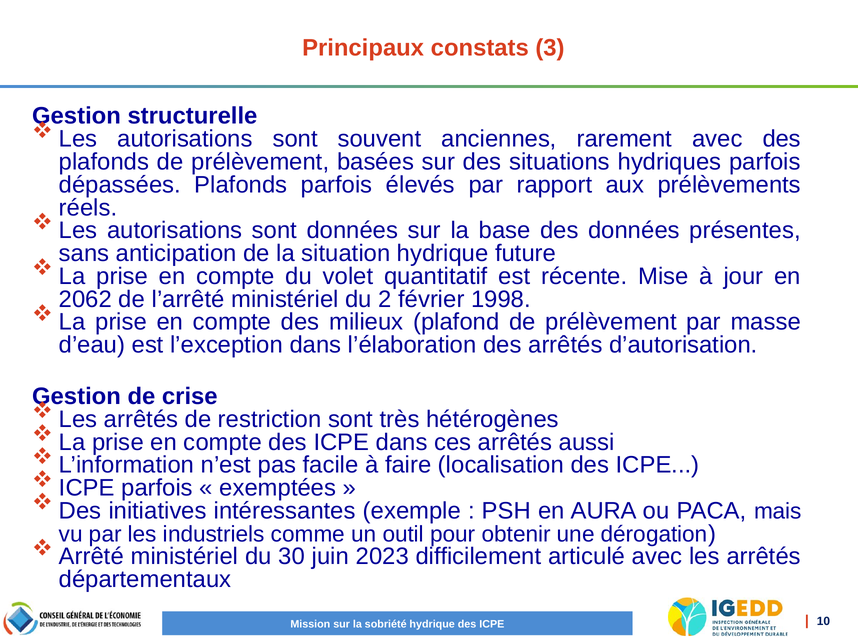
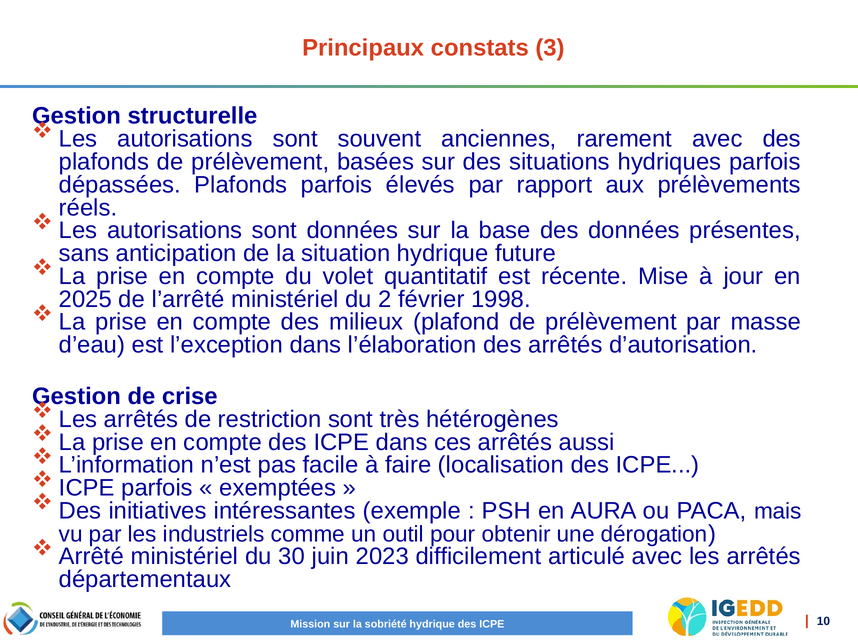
2062: 2062 -> 2025
